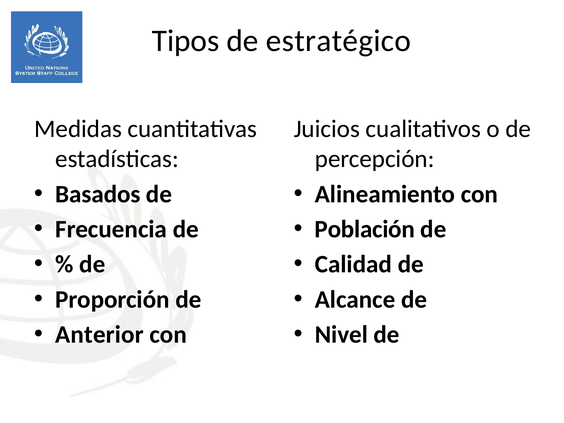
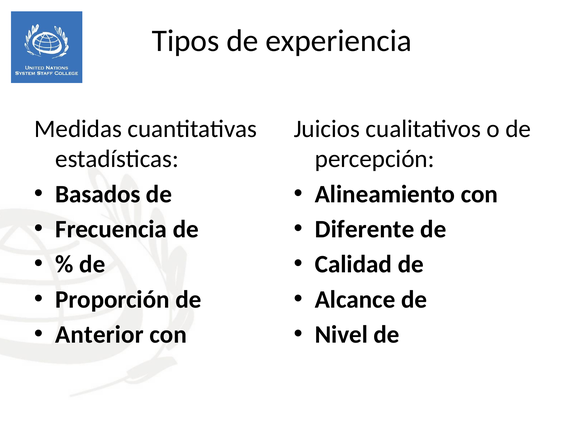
estratégico: estratégico -> experiencia
Población: Población -> Diferente
